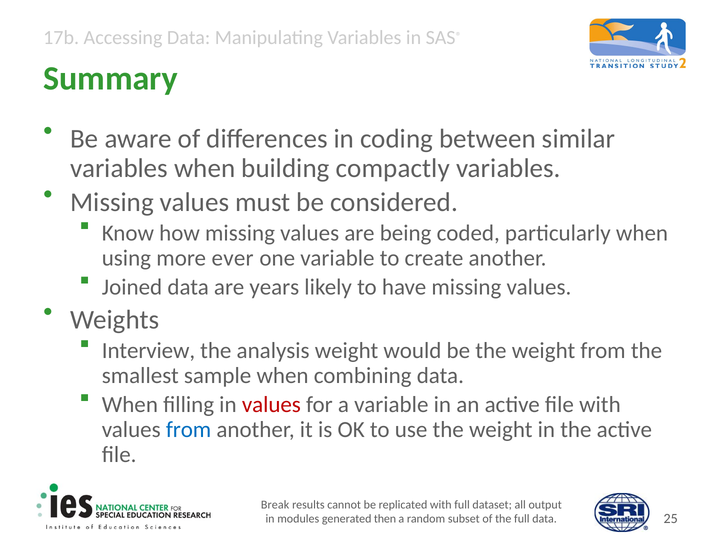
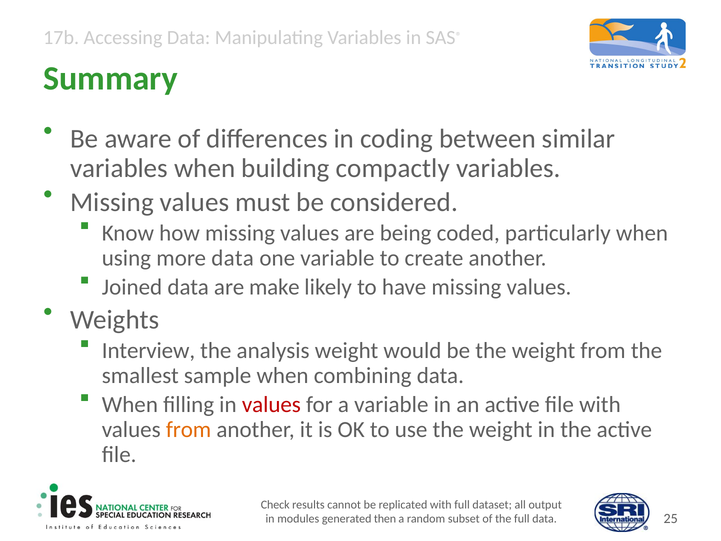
more ever: ever -> data
years: years -> make
from at (189, 430) colour: blue -> orange
Break: Break -> Check
